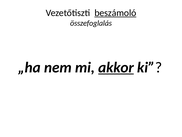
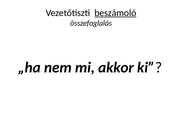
akkor underline: present -> none
